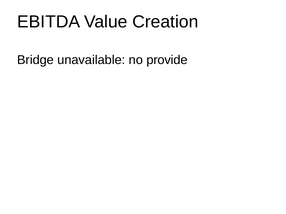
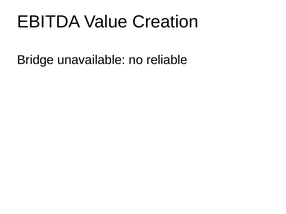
provide: provide -> reliable
